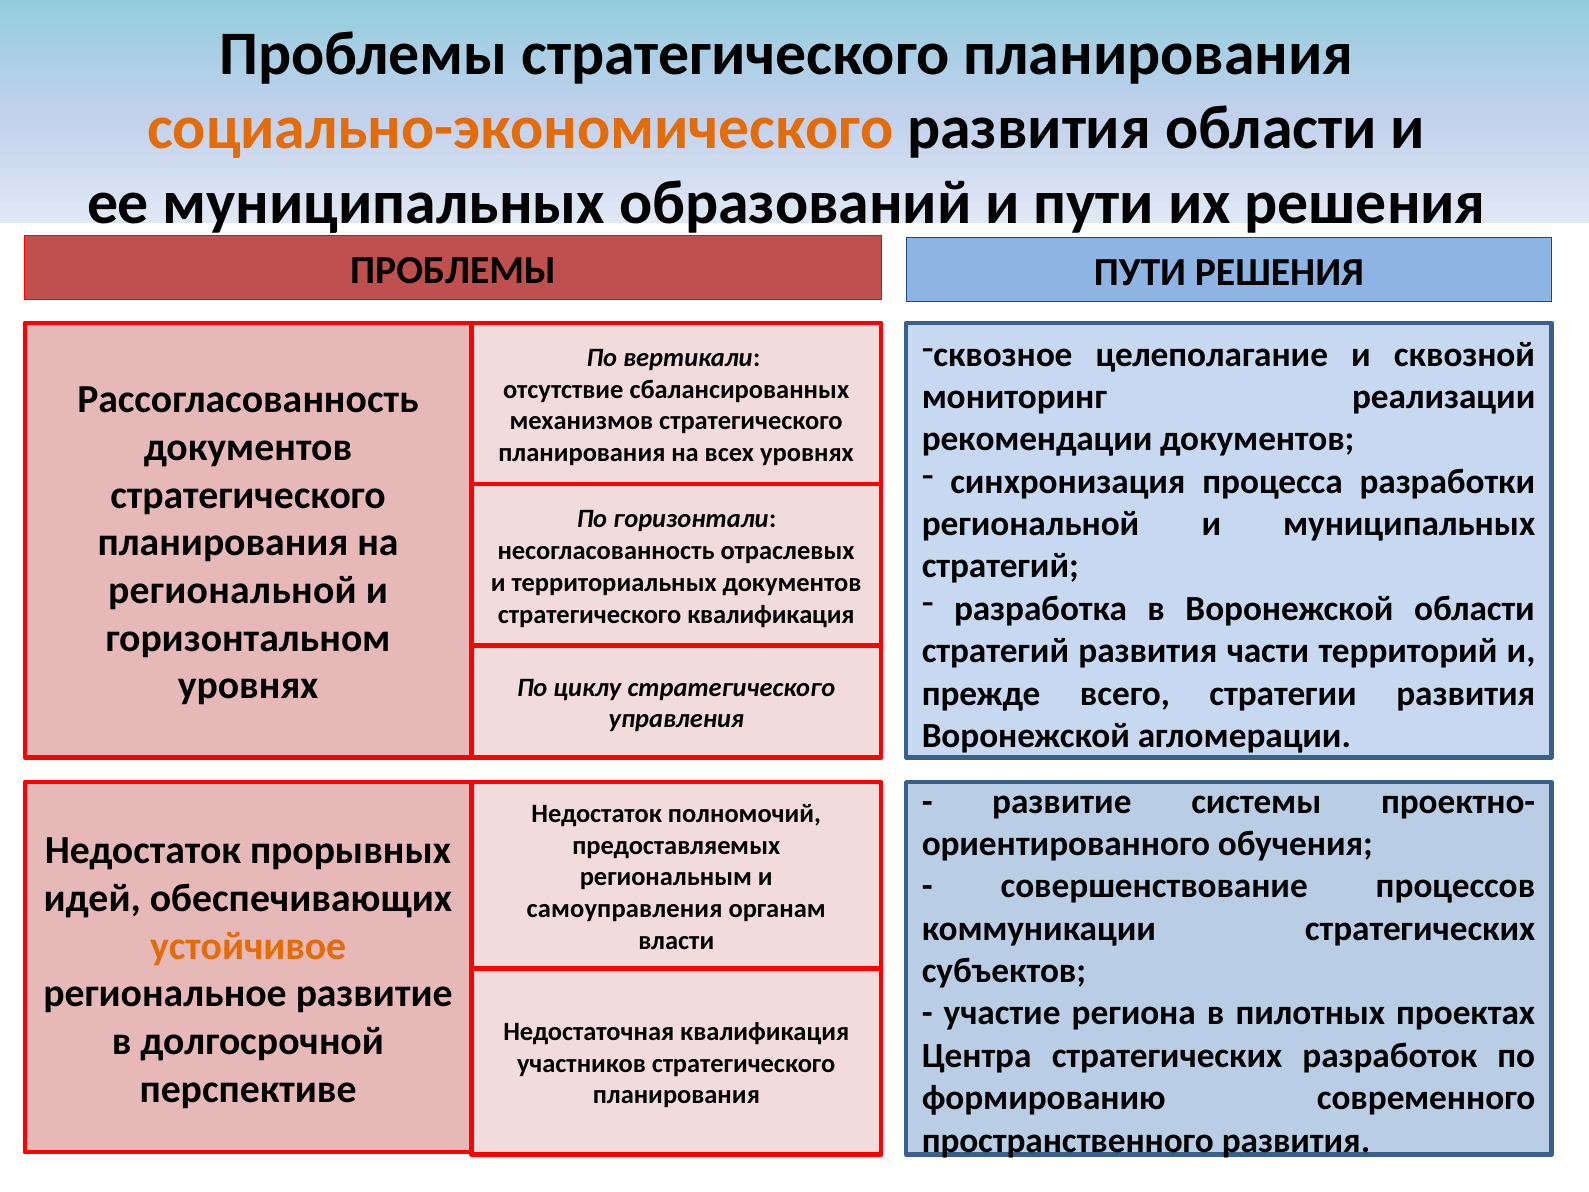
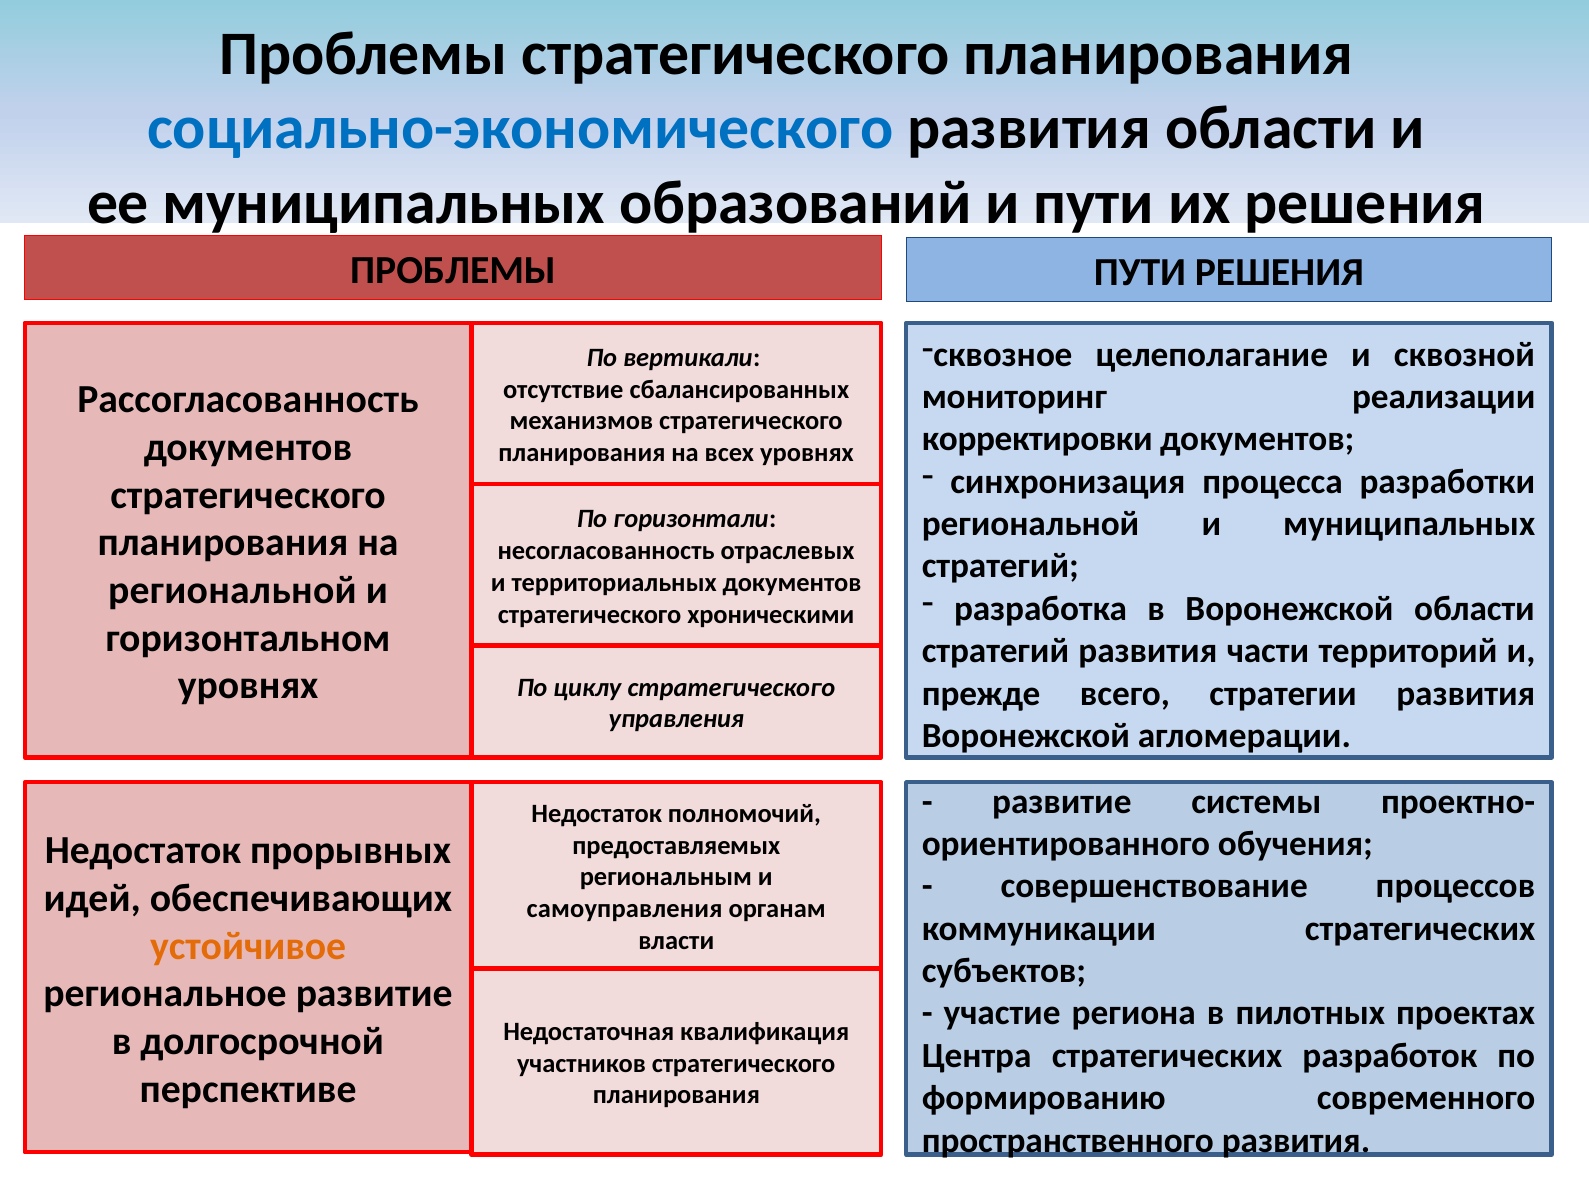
социально-экономического colour: orange -> blue
рекомендации: рекомендации -> корректировки
стратегического квалификация: квалификация -> хроническими
